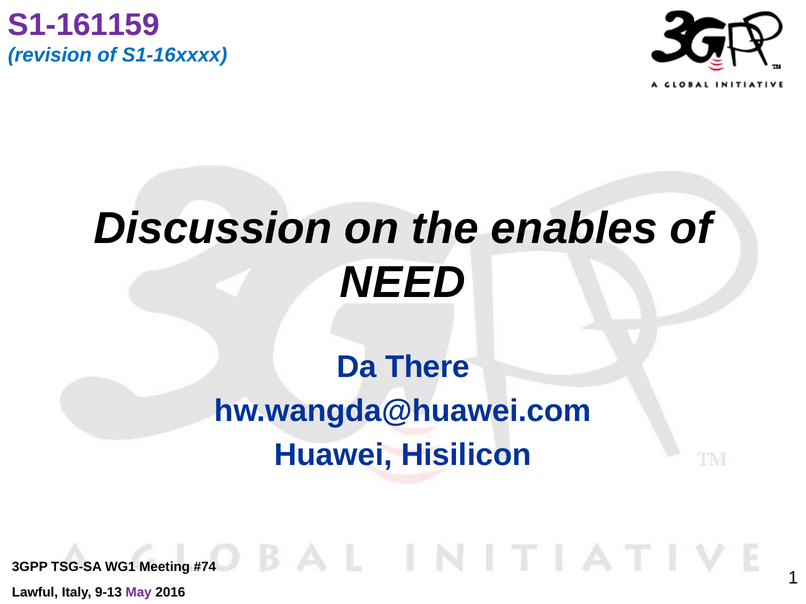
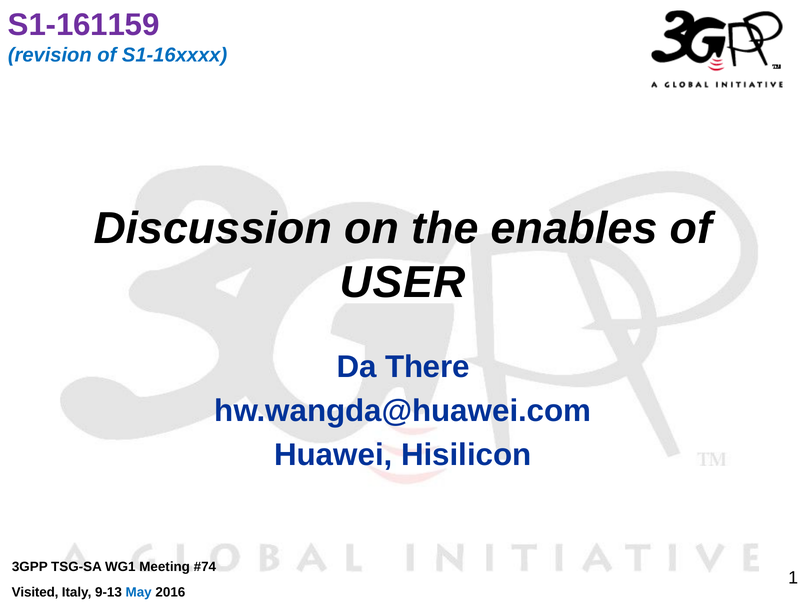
NEED: NEED -> USER
Lawful: Lawful -> Visited
May colour: purple -> blue
